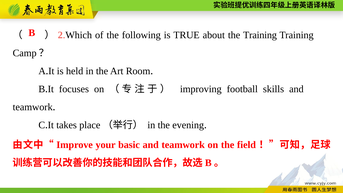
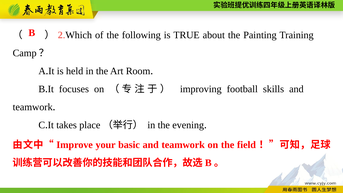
the Training: Training -> Painting
